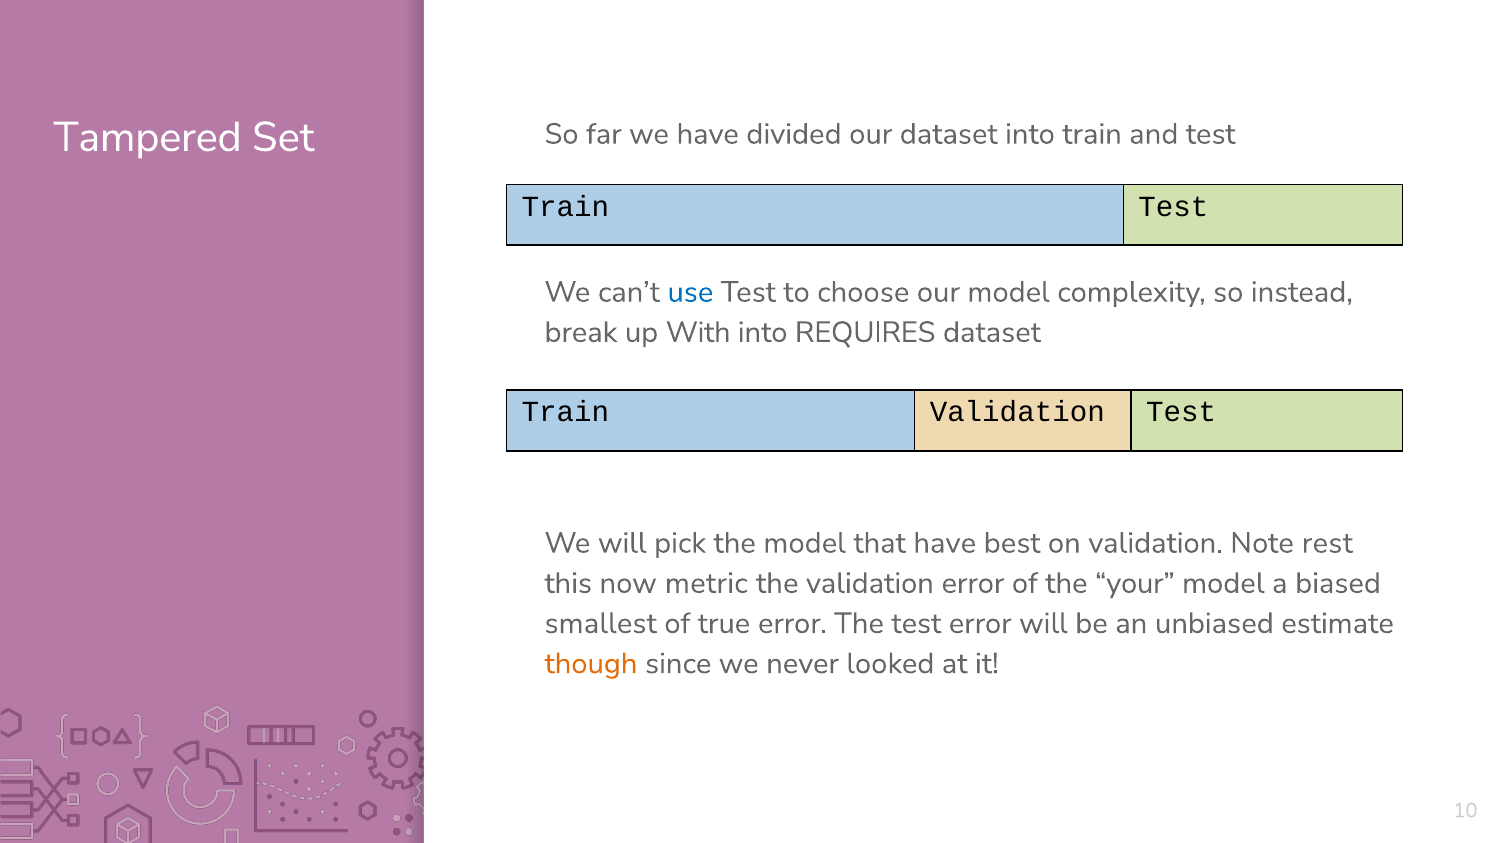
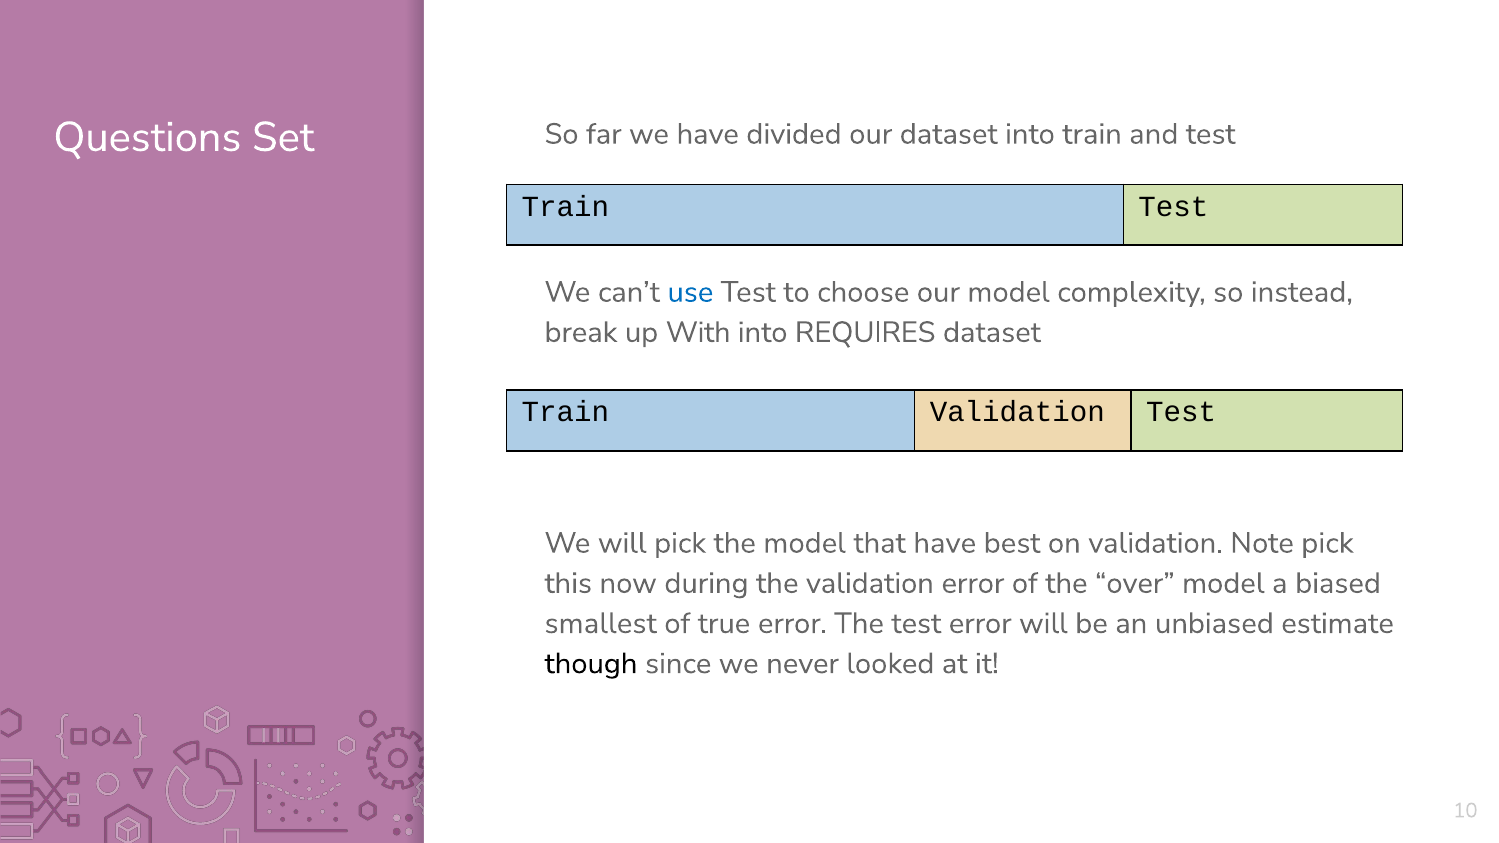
Tampered: Tampered -> Questions
Note rest: rest -> pick
metric: metric -> during
your: your -> over
though colour: orange -> black
